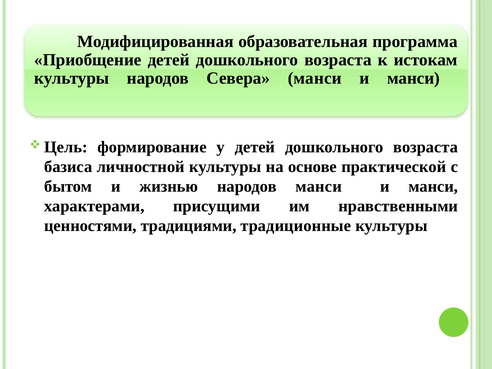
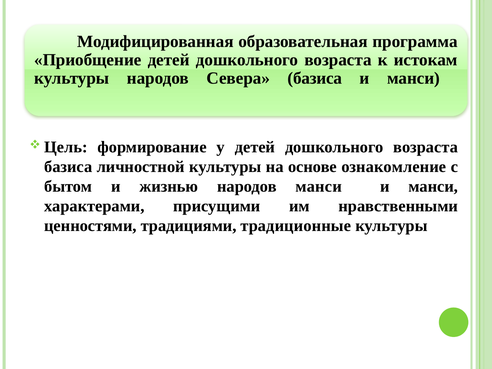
манси at (315, 78): манси -> базиса
практической: практической -> ознакомление
